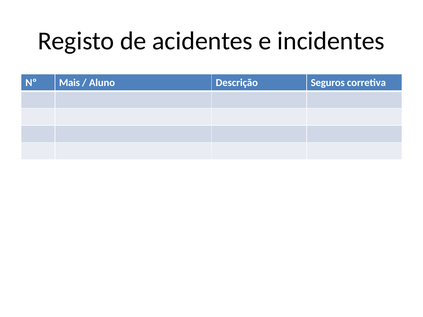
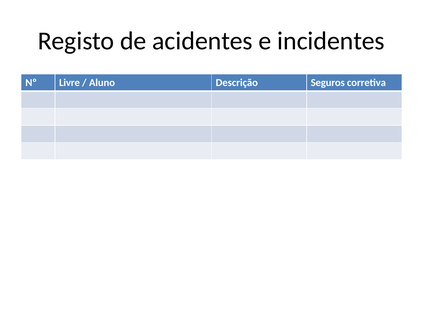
Mais: Mais -> Livre
